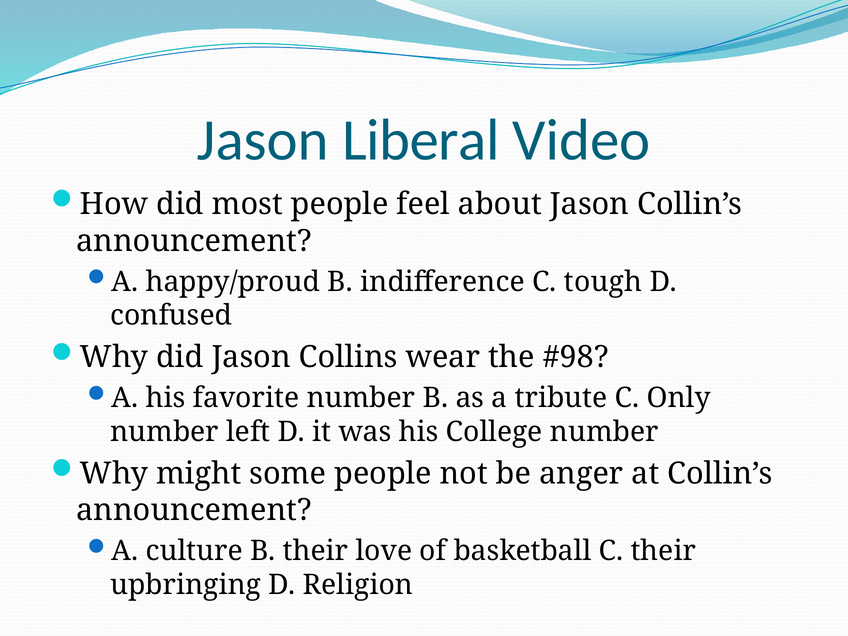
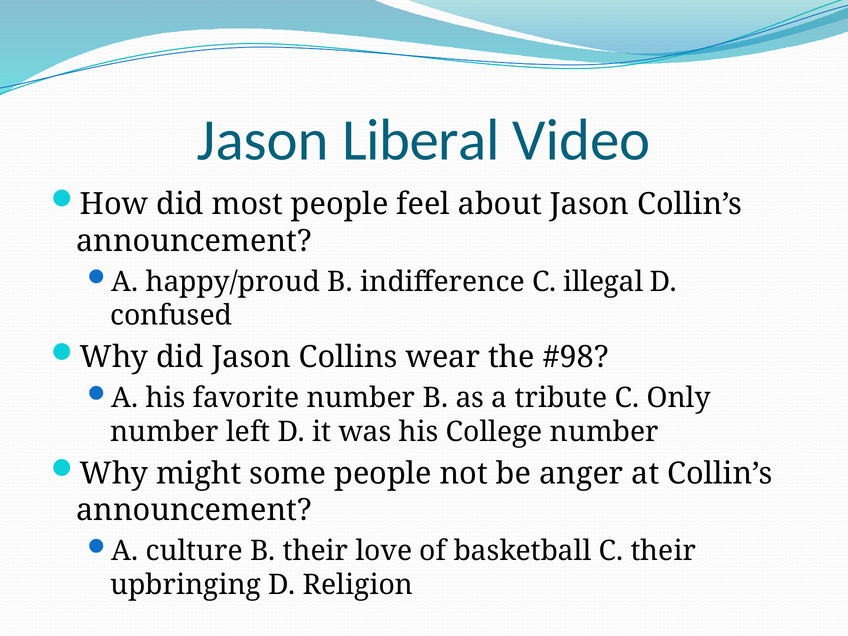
tough: tough -> illegal
